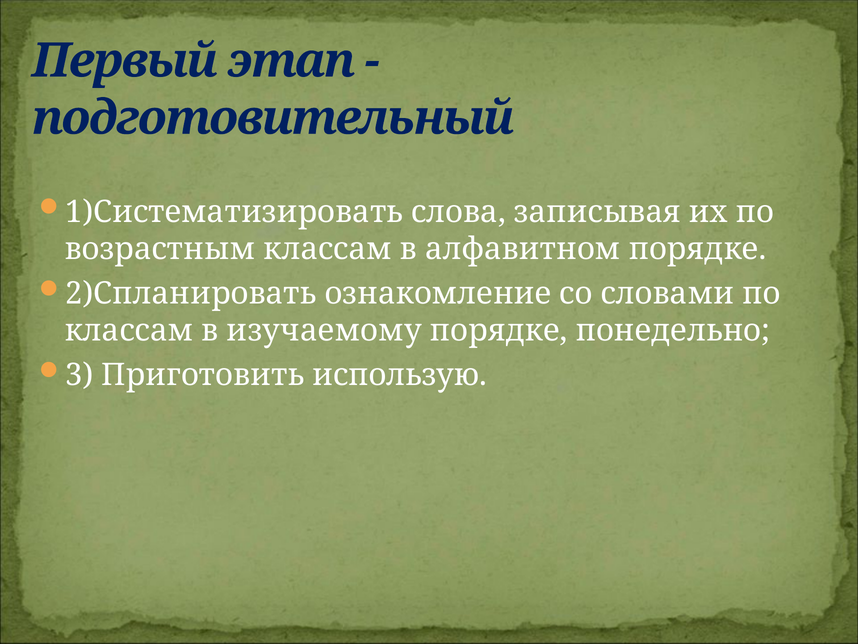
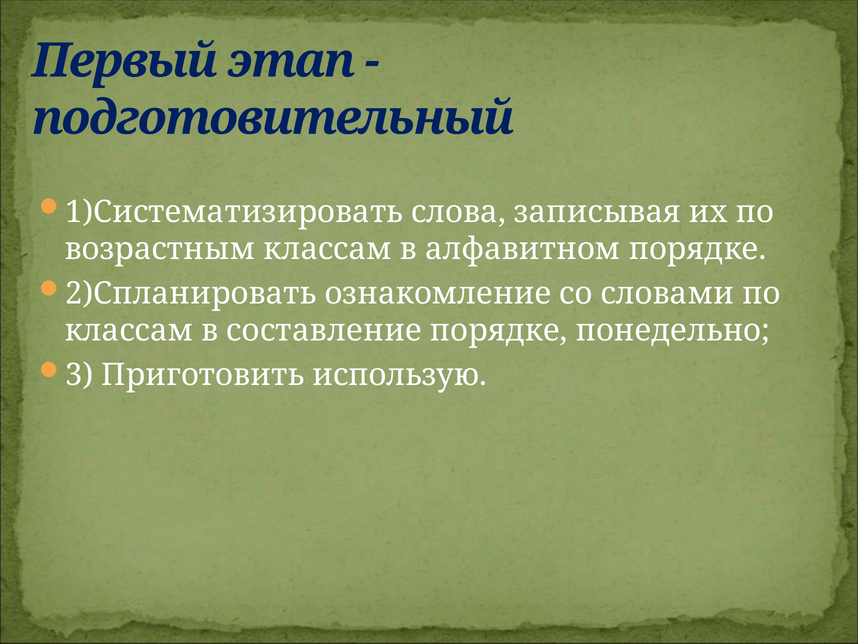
изучаемому: изучаемому -> составление
